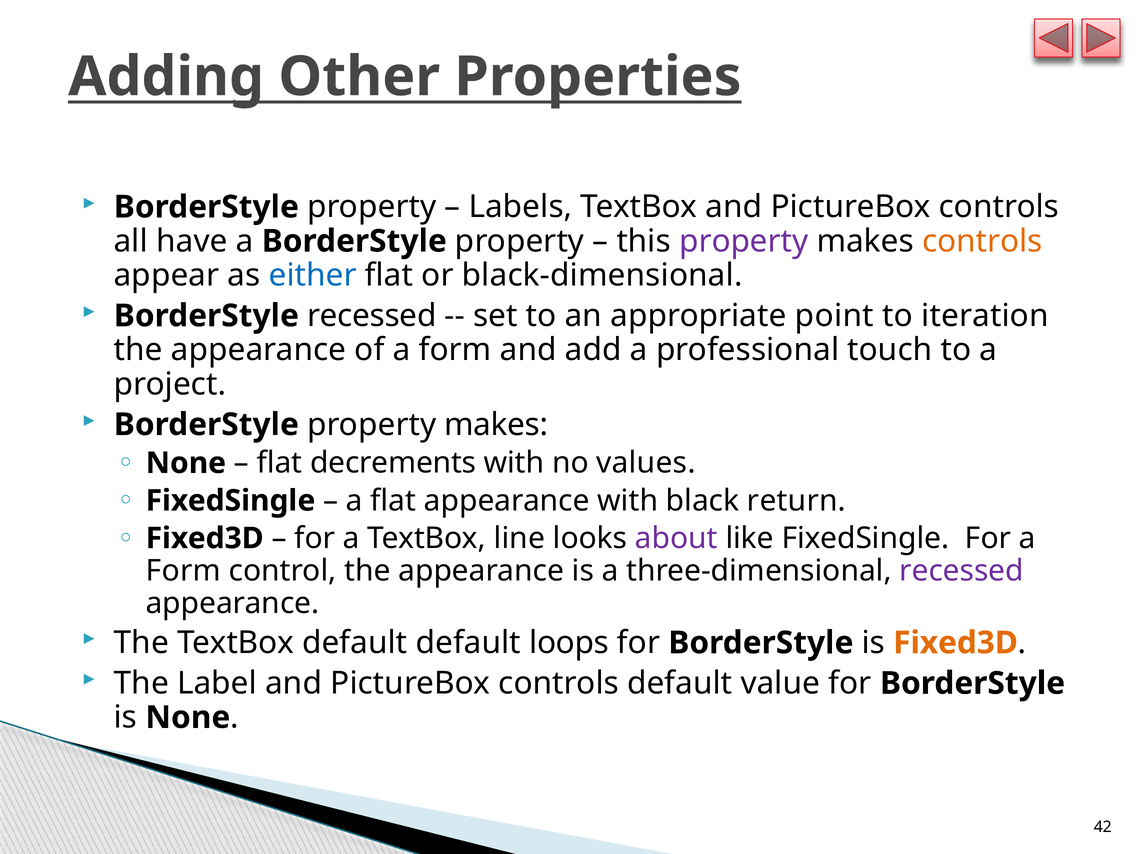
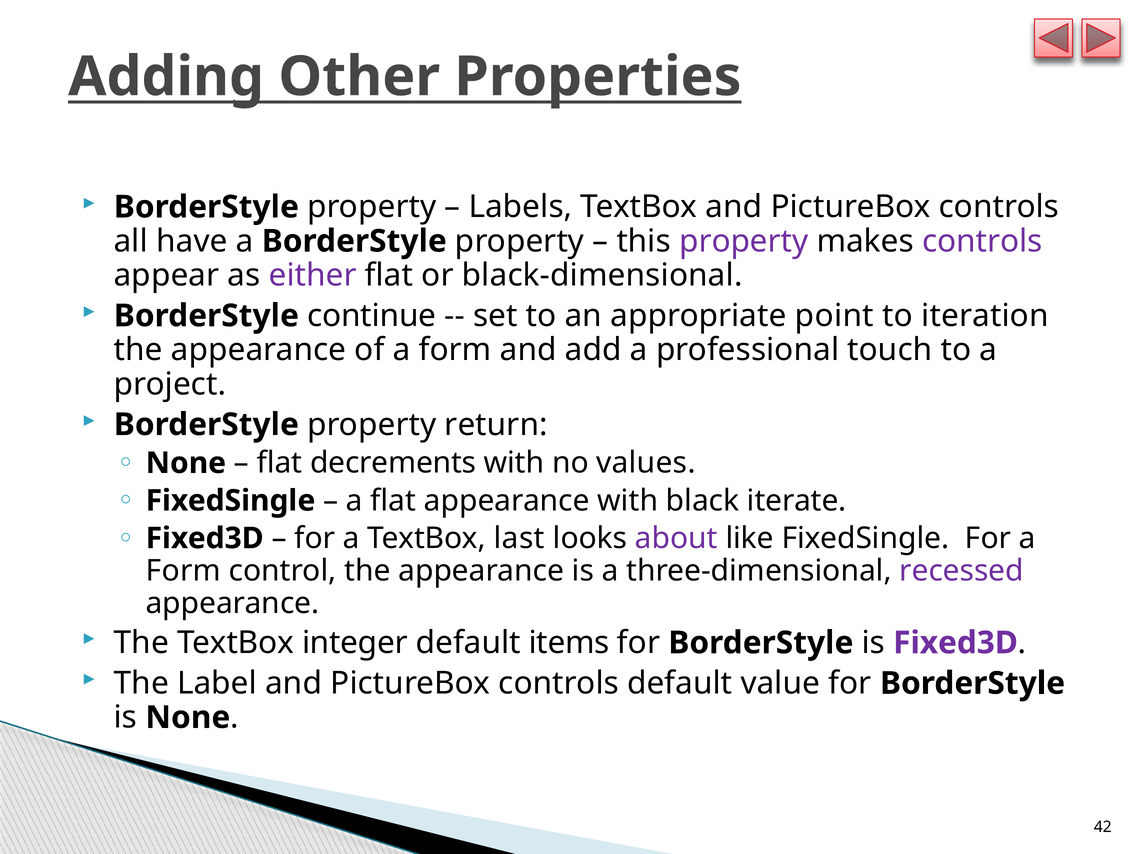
controls at (982, 241) colour: orange -> purple
either colour: blue -> purple
BorderStyle recessed: recessed -> continue
BorderStyle property makes: makes -> return
return: return -> iterate
line: line -> last
TextBox default: default -> integer
loops: loops -> items
Fixed3D at (956, 643) colour: orange -> purple
